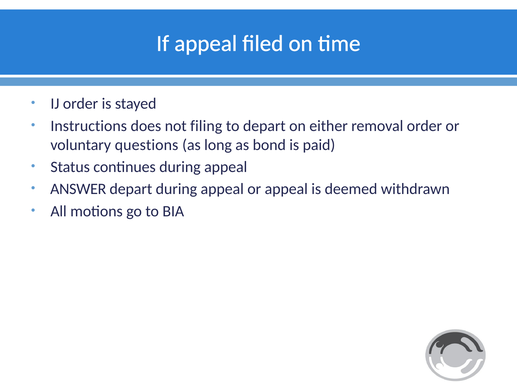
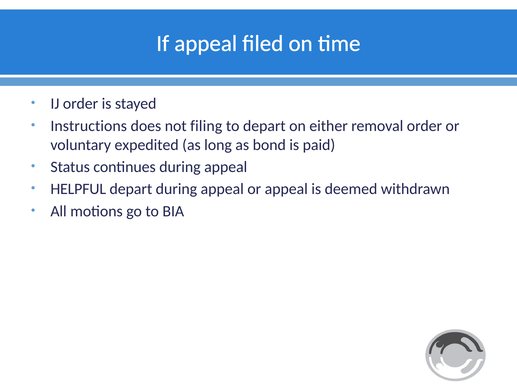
questions: questions -> expedited
ANSWER: ANSWER -> HELPFUL
